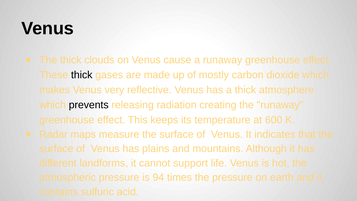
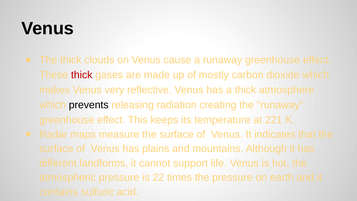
thick at (82, 75) colour: black -> red
600: 600 -> 221
94: 94 -> 22
